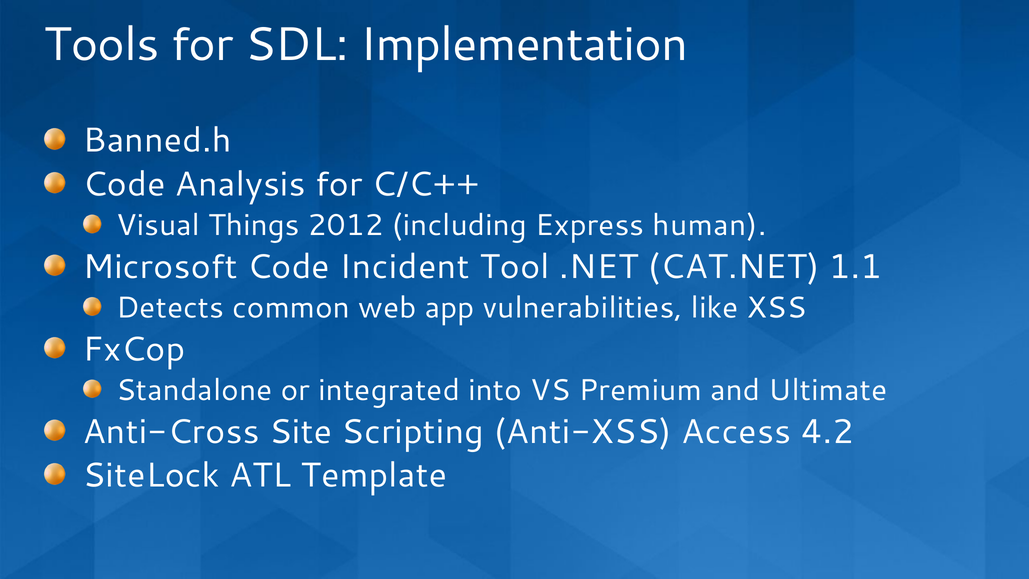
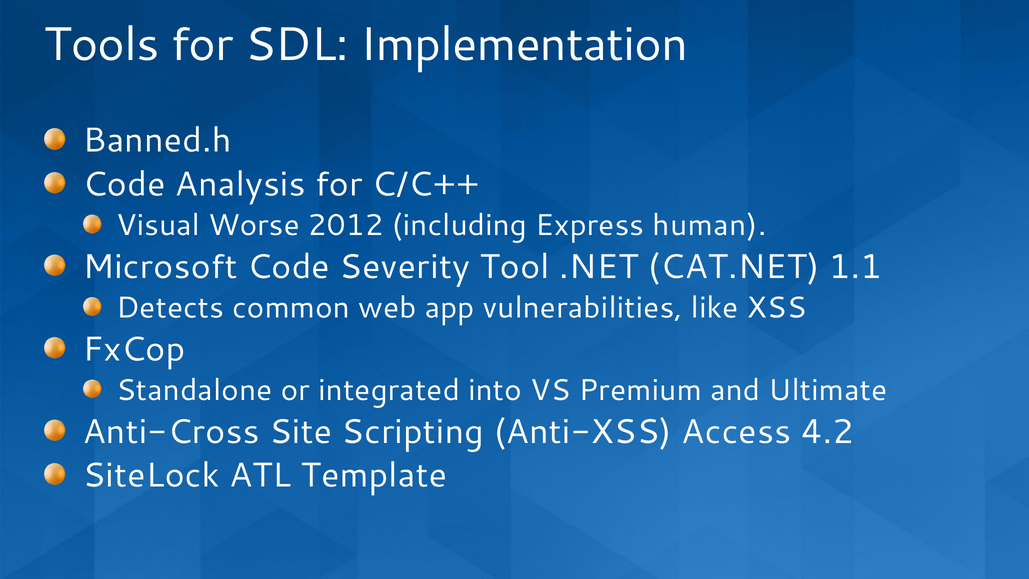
Things: Things -> Worse
Incident: Incident -> Severity
